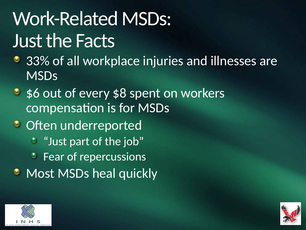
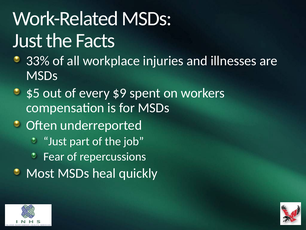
$6: $6 -> $5
$8: $8 -> $9
